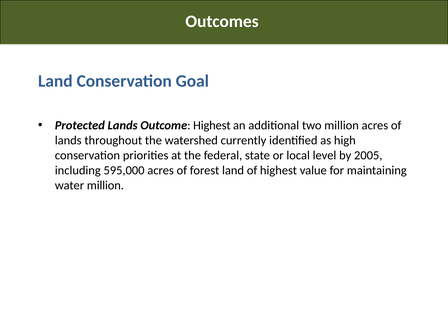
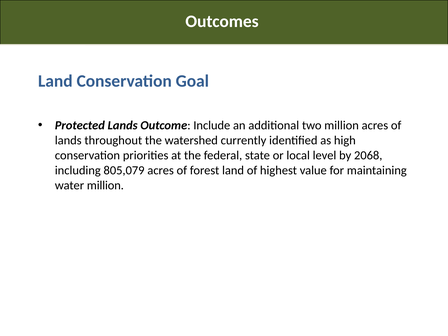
Outcome Highest: Highest -> Include
2005: 2005 -> 2068
595,000: 595,000 -> 805,079
